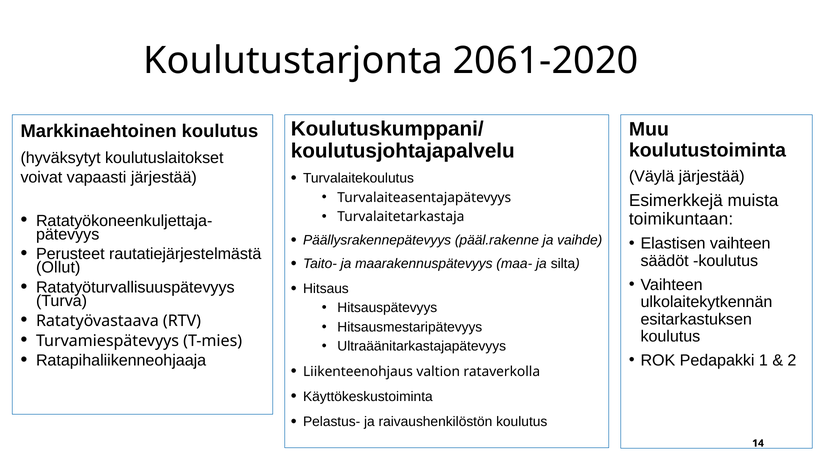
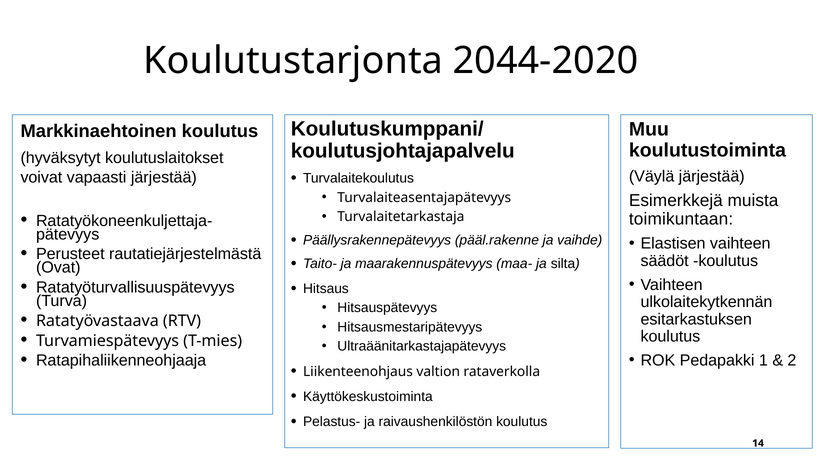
2061-2020: 2061-2020 -> 2044-2020
Ollut: Ollut -> Ovat
